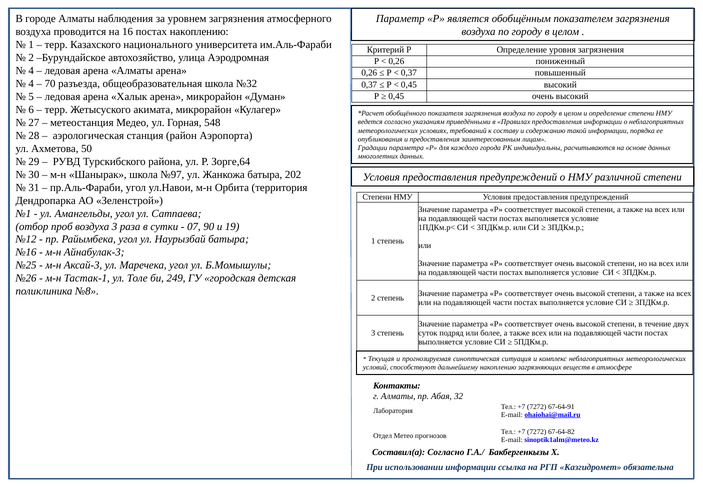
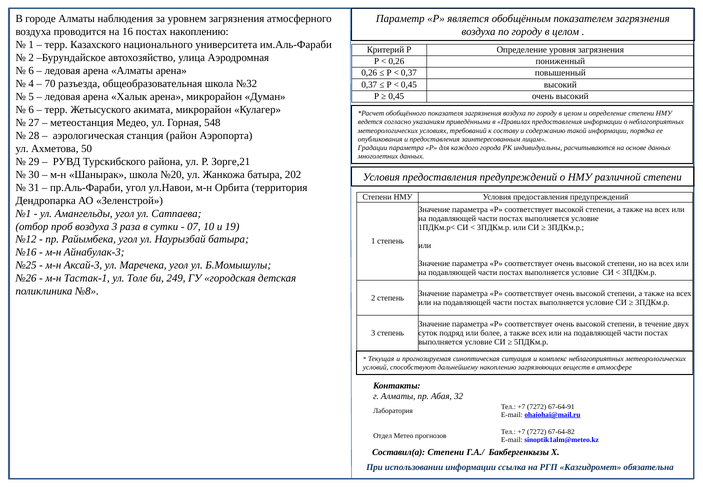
4 at (31, 71): 4 -> 6
Зорге,64: Зорге,64 -> Зорге,21
№97: №97 -> №20
90: 90 -> 10
Составил(а Согласно: Согласно -> Степени
